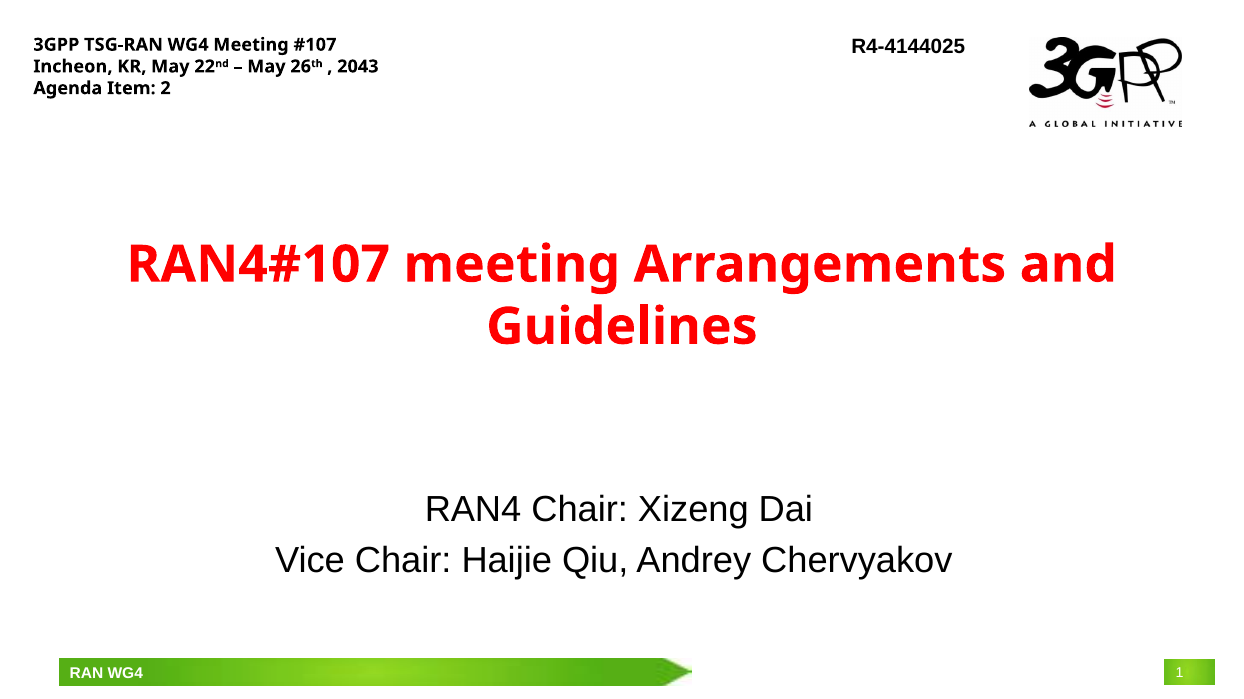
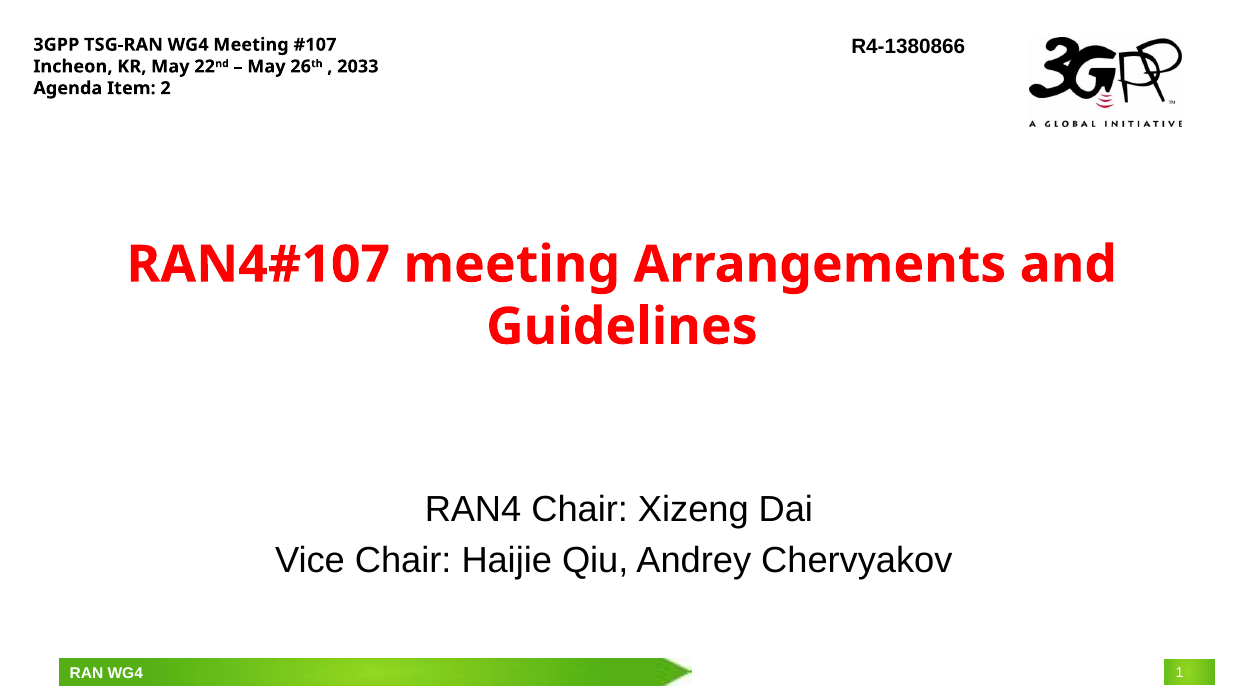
R4-4144025: R4-4144025 -> R4-1380866
2043: 2043 -> 2033
